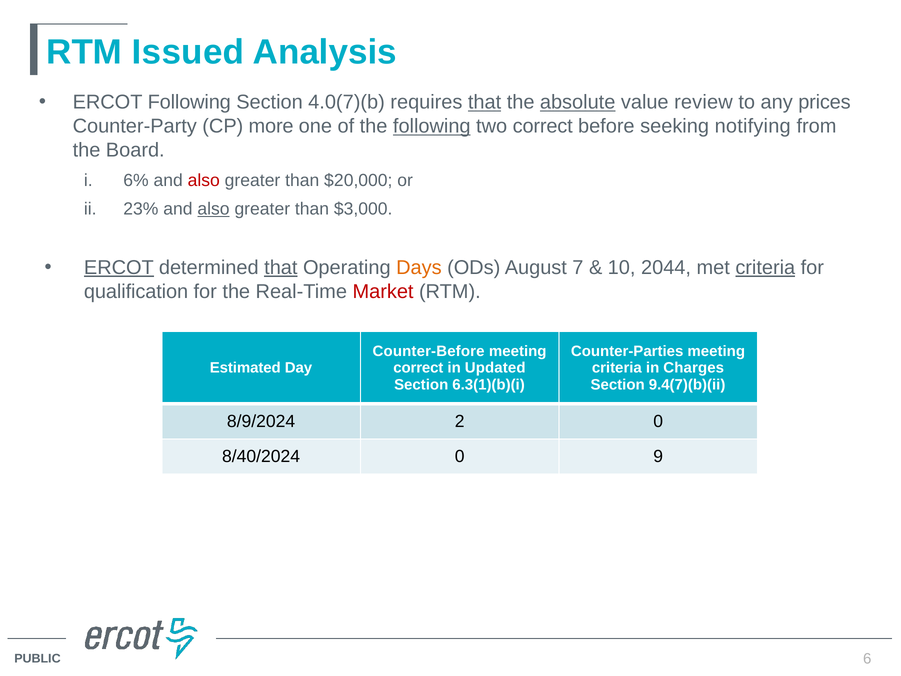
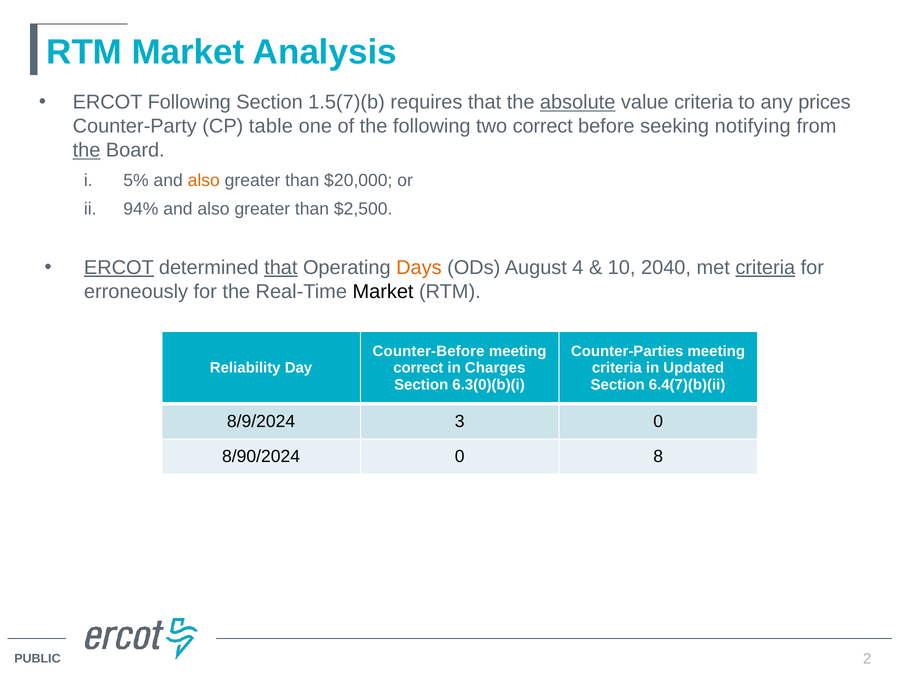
RTM Issued: Issued -> Market
4.0(7)(b: 4.0(7)(b -> 1.5(7)(b
that at (485, 102) underline: present -> none
value review: review -> criteria
more: more -> table
following at (432, 126) underline: present -> none
the at (87, 150) underline: none -> present
6%: 6% -> 5%
also at (204, 180) colour: red -> orange
23%: 23% -> 94%
also at (213, 209) underline: present -> none
$3,000: $3,000 -> $2,500
7: 7 -> 4
2044: 2044 -> 2040
qualification: qualification -> erroneously
Market at (383, 292) colour: red -> black
Estimated: Estimated -> Reliability
Updated: Updated -> Charges
Charges: Charges -> Updated
6.3(1)(b)(i: 6.3(1)(b)(i -> 6.3(0)(b)(i
9.4(7)(b)(ii: 9.4(7)(b)(ii -> 6.4(7)(b)(ii
2: 2 -> 3
8/40/2024: 8/40/2024 -> 8/90/2024
9: 9 -> 8
6: 6 -> 2
